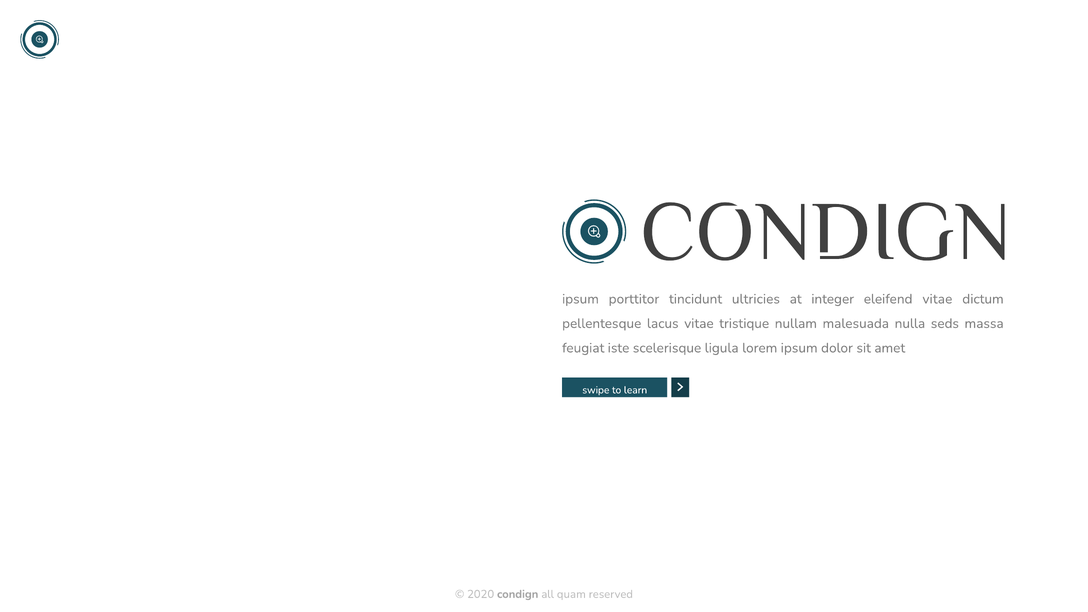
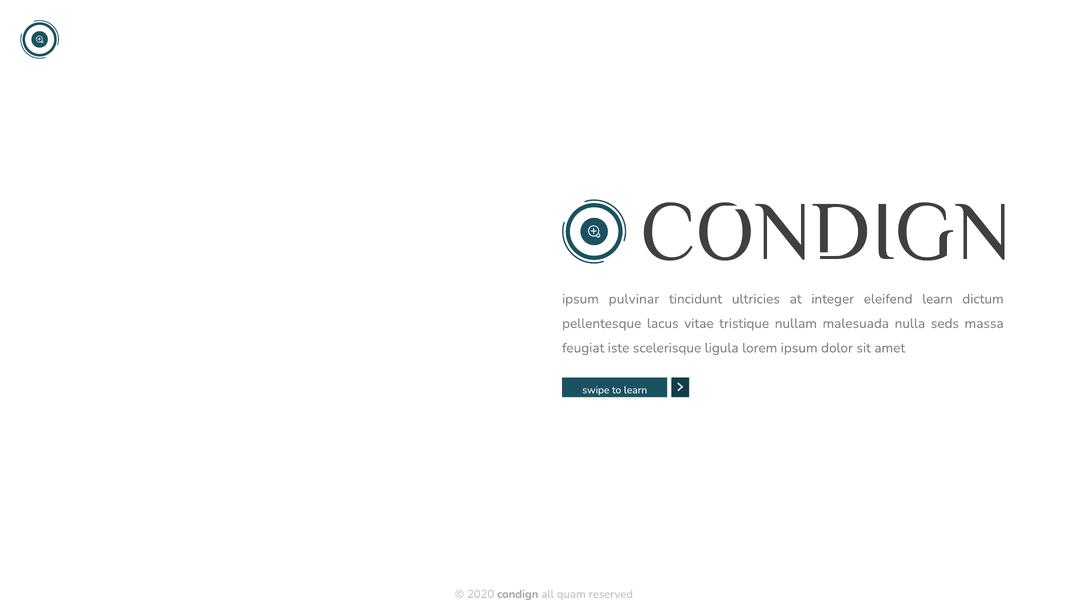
porttitor: porttitor -> pulvinar
eleifend vitae: vitae -> learn
